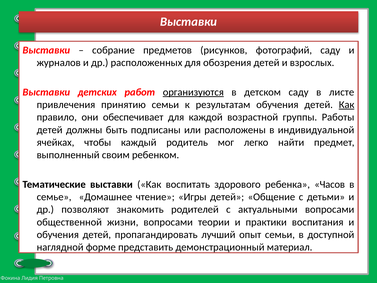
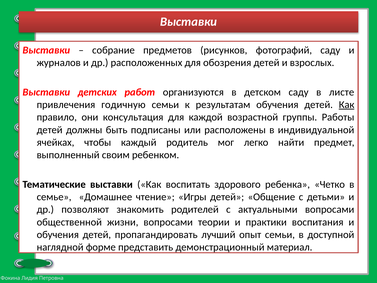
организуются underline: present -> none
принятию: принятию -> годичную
обеспечивает: обеспечивает -> консультация
Часов: Часов -> Четко
